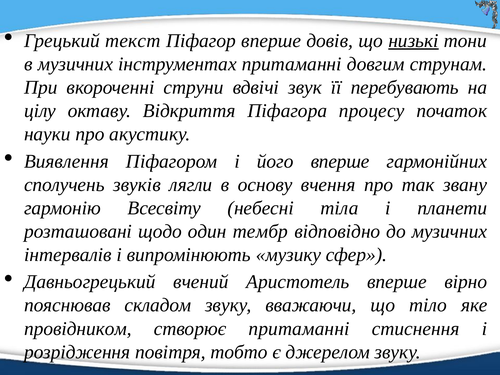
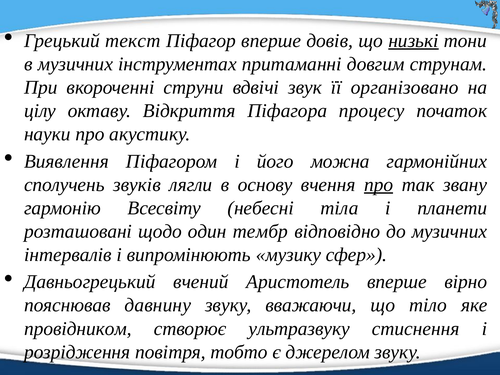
перебувають: перебувають -> організовано
його вперше: вперше -> можна
про at (379, 185) underline: none -> present
складом: складом -> давнину
створює притаманні: притаманні -> ультразвуку
